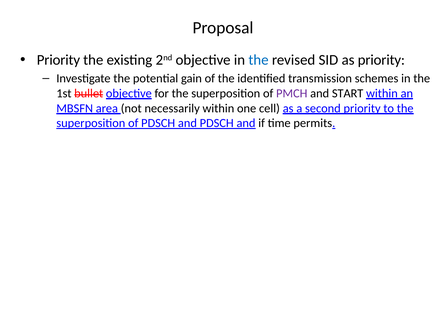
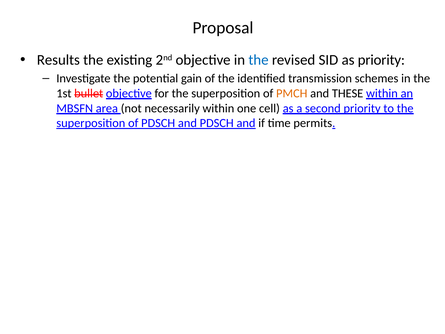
Priority at (58, 60): Priority -> Results
PMCH colour: purple -> orange
START: START -> THESE
